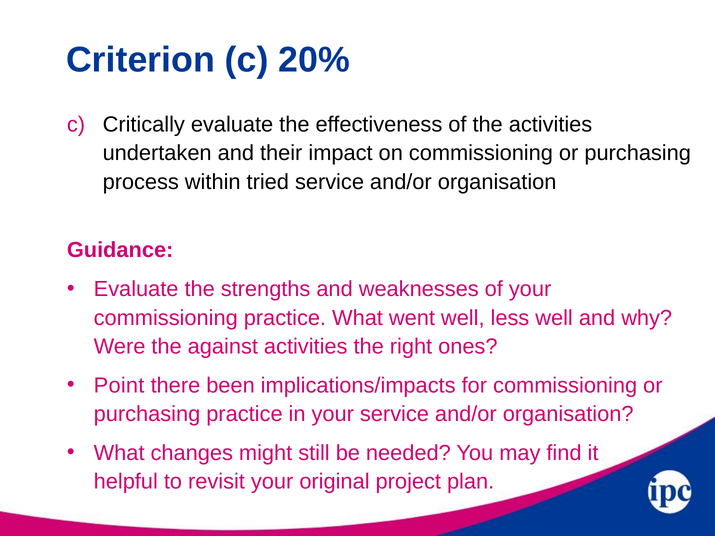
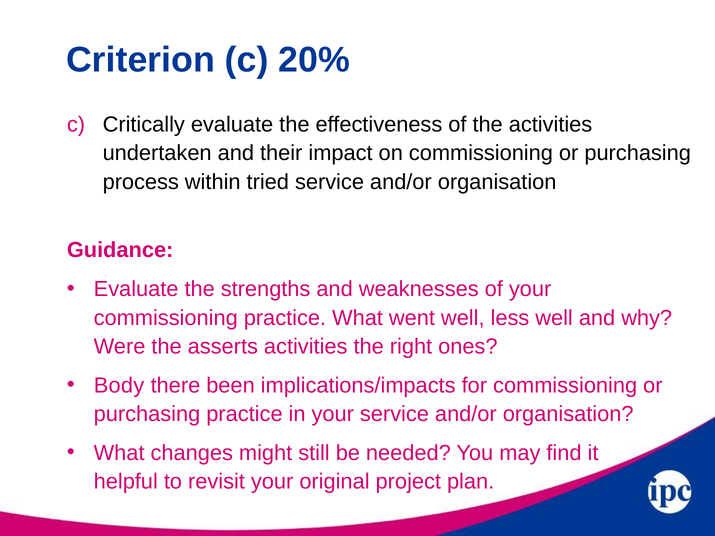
against: against -> asserts
Point: Point -> Body
